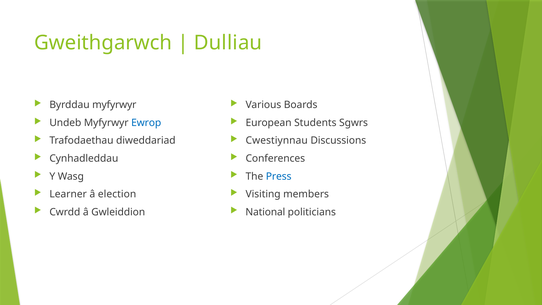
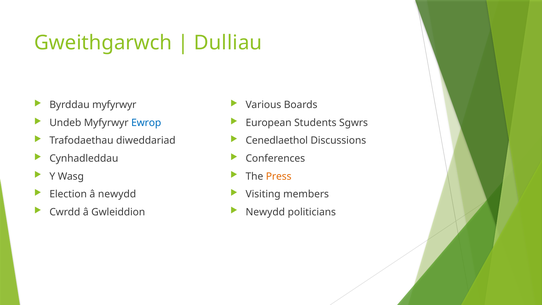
Cwestiynnau: Cwestiynnau -> Cenedlaethol
Press colour: blue -> orange
Learner: Learner -> Election
â election: election -> newydd
National at (265, 212): National -> Newydd
